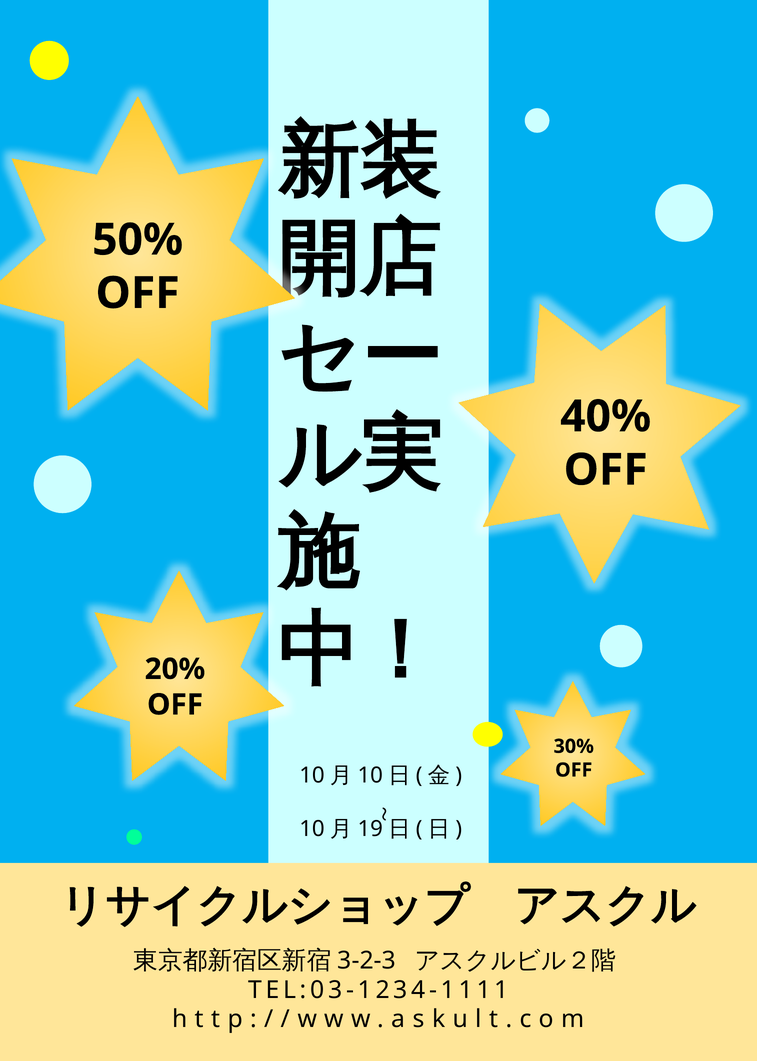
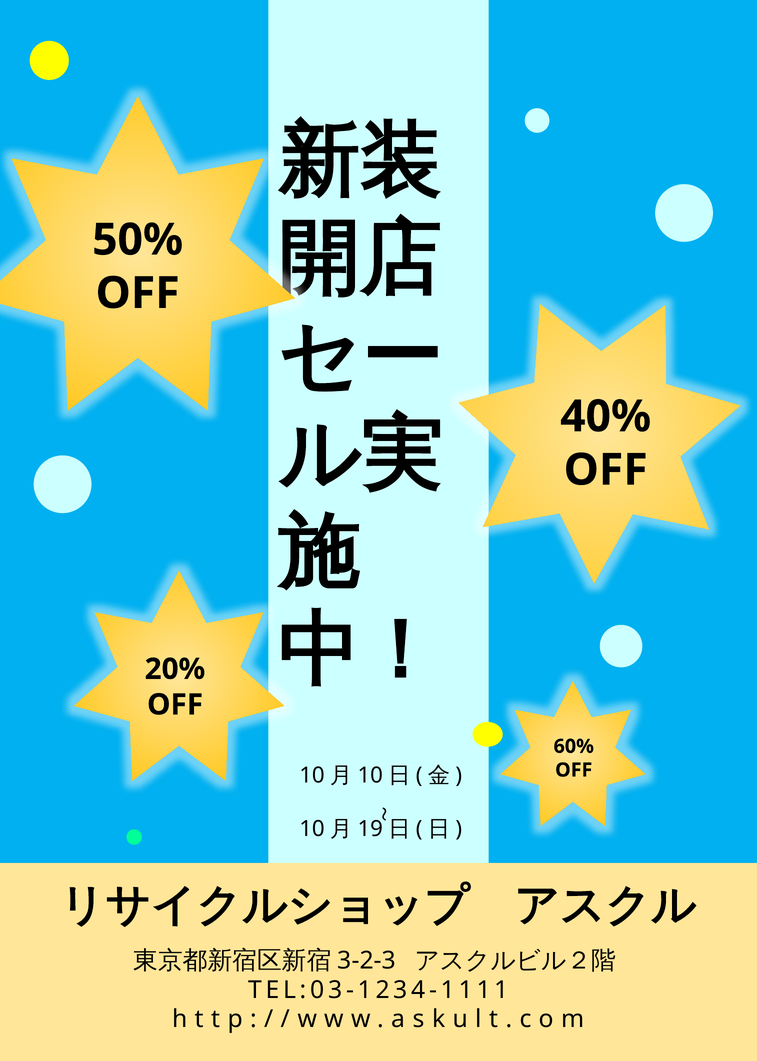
30%: 30% -> 60%
